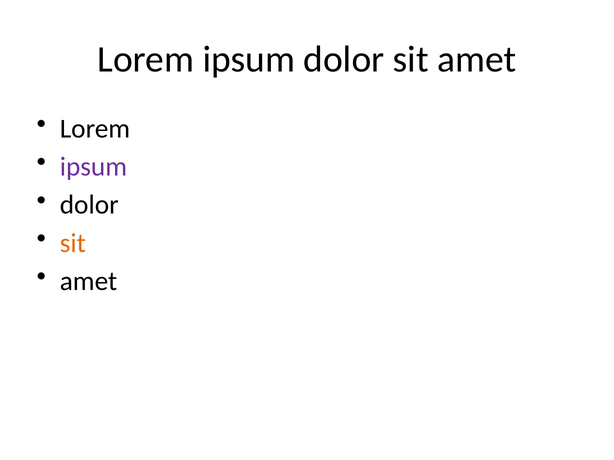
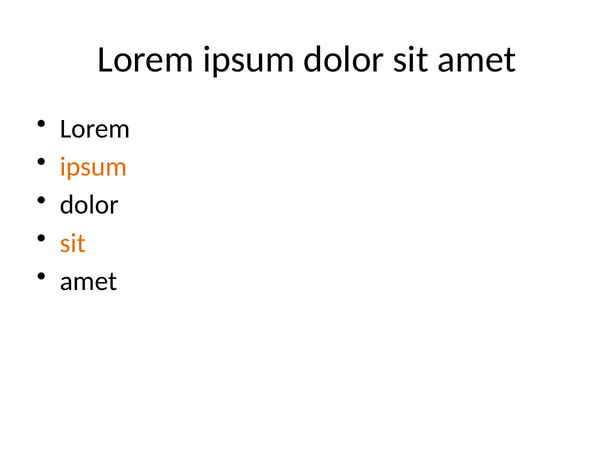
ipsum at (93, 167) colour: purple -> orange
